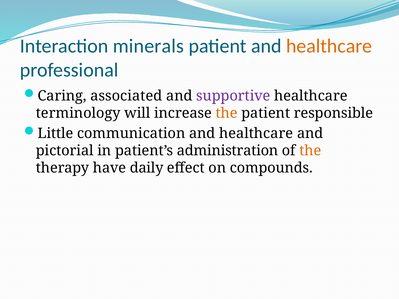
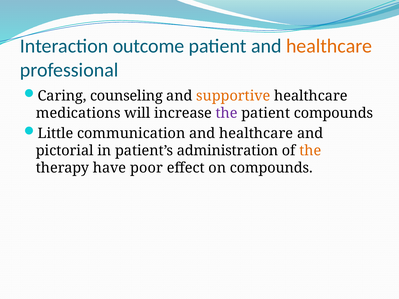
minerals: minerals -> outcome
associated: associated -> counseling
supportive colour: purple -> orange
terminology: terminology -> medications
the at (227, 113) colour: orange -> purple
patient responsible: responsible -> compounds
daily: daily -> poor
